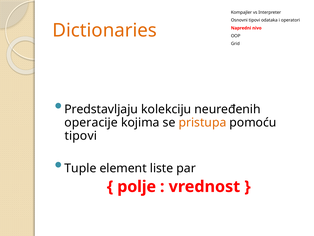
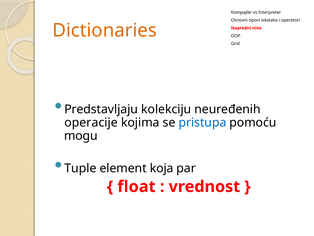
pristupa colour: orange -> blue
tipovi at (81, 136): tipovi -> mogu
liste: liste -> koja
polje: polje -> float
